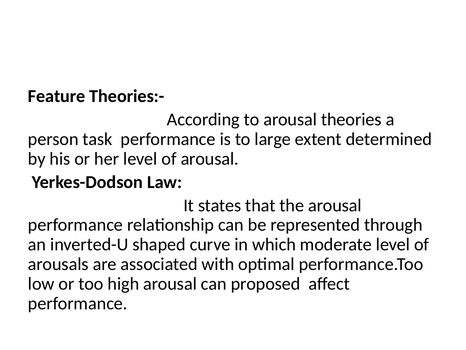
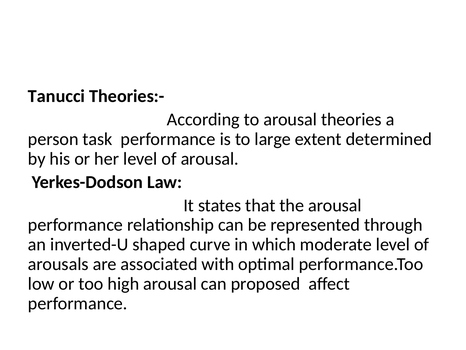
Feature: Feature -> Tanucci
